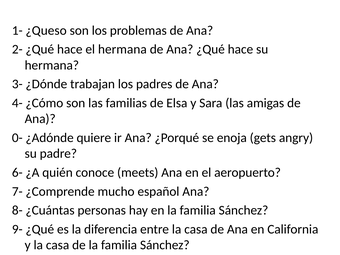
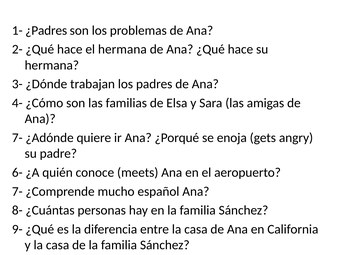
¿Queso: ¿Queso -> ¿Padres
0- at (17, 138): 0- -> 7-
